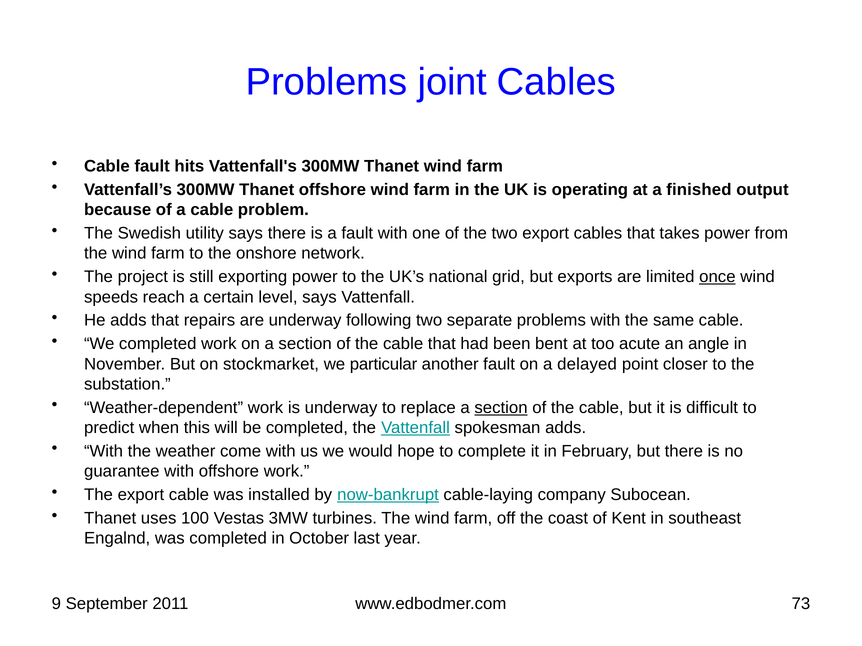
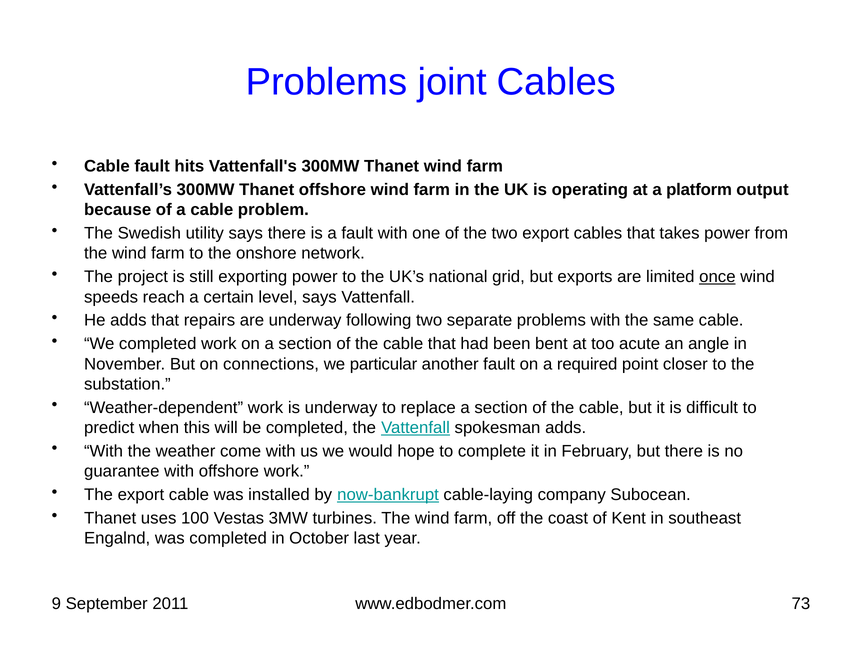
finished: finished -> platform
stockmarket: stockmarket -> connections
delayed: delayed -> required
section at (501, 408) underline: present -> none
